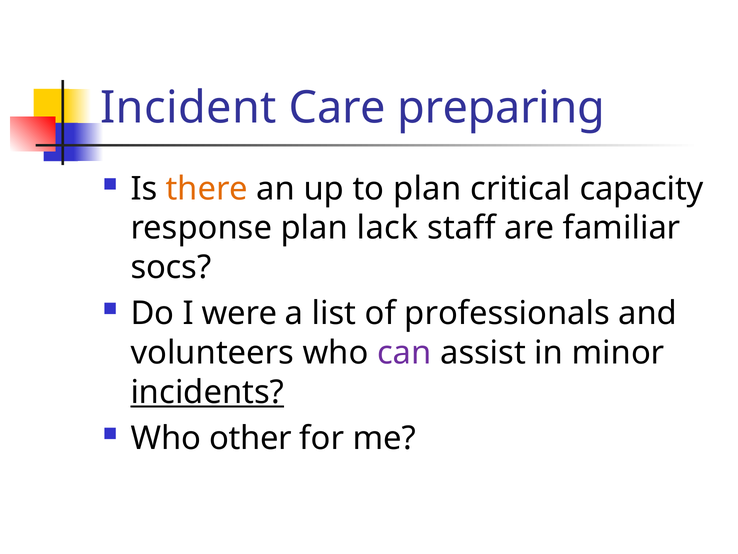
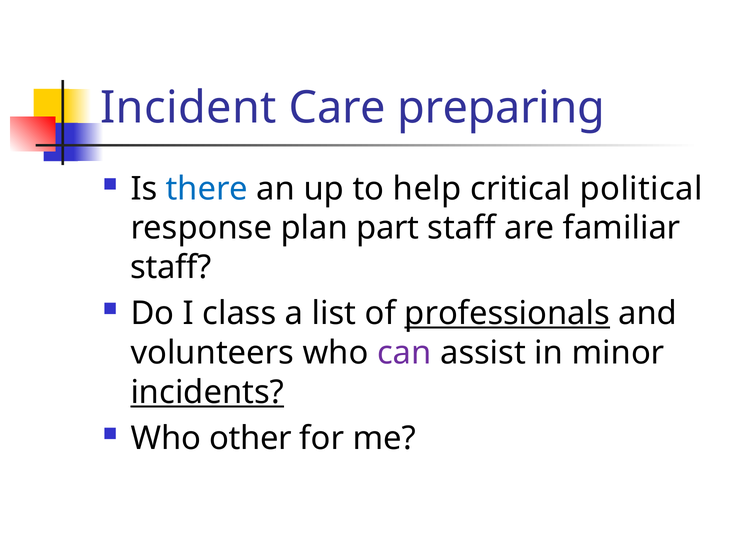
there colour: orange -> blue
to plan: plan -> help
capacity: capacity -> political
lack: lack -> part
socs at (171, 267): socs -> staff
were: were -> class
professionals underline: none -> present
